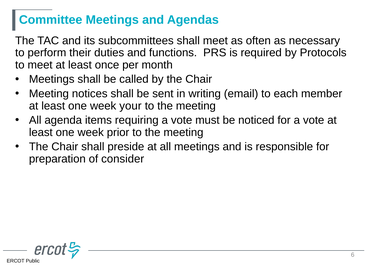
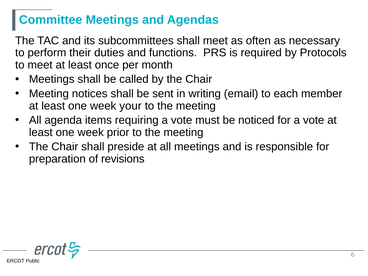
consider: consider -> revisions
